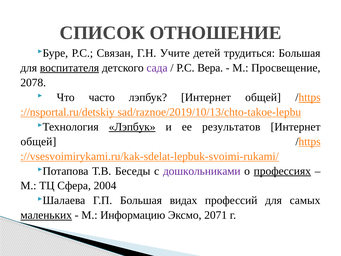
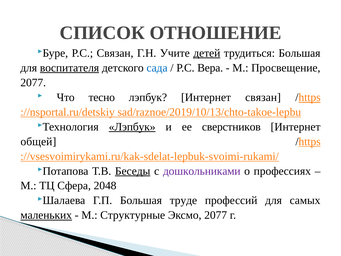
детей underline: none -> present
сада colour: purple -> blue
2078 at (33, 82): 2078 -> 2077
часто: часто -> тесно
лэпбук Интернет общей: общей -> связан
результатов: результатов -> сверстников
Беседы underline: none -> present
профессиях underline: present -> none
2004: 2004 -> 2048
видах: видах -> труде
Информацию: Информацию -> Структурные
Эксмо 2071: 2071 -> 2077
